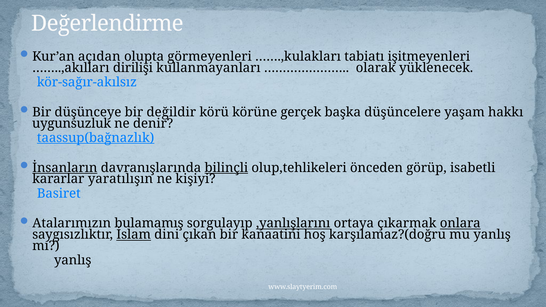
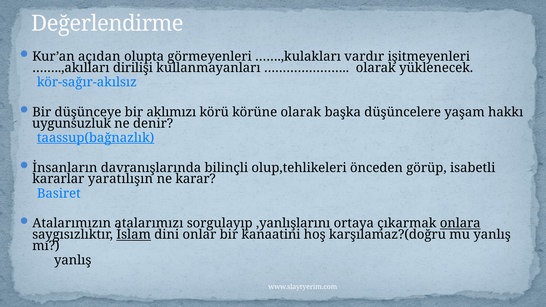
tabiatı: tabiatı -> vardır
değildir: değildir -> aklımızı
körüne gerçek: gerçek -> olarak
İnsanların underline: present -> none
bilinçli underline: present -> none
kişiyi: kişiyi -> karar
bulamamış: bulamamış -> atalarımızı
,yanlışlarını underline: present -> none
çıkan: çıkan -> onlar
